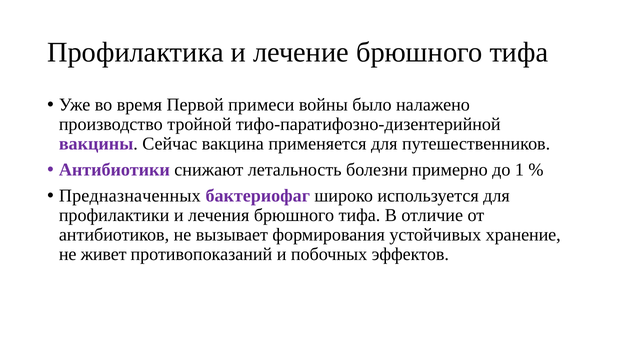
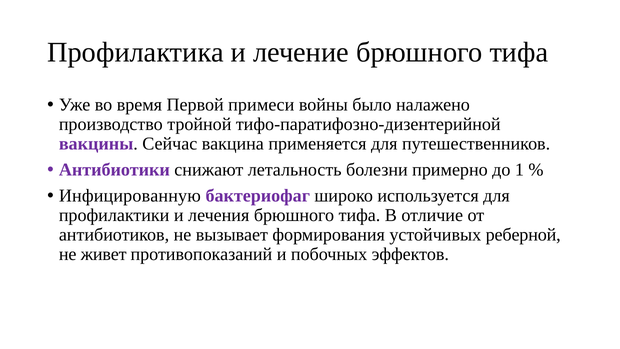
Предназначенных: Предназначенных -> Инфицированную
хранение: хранение -> реберной
